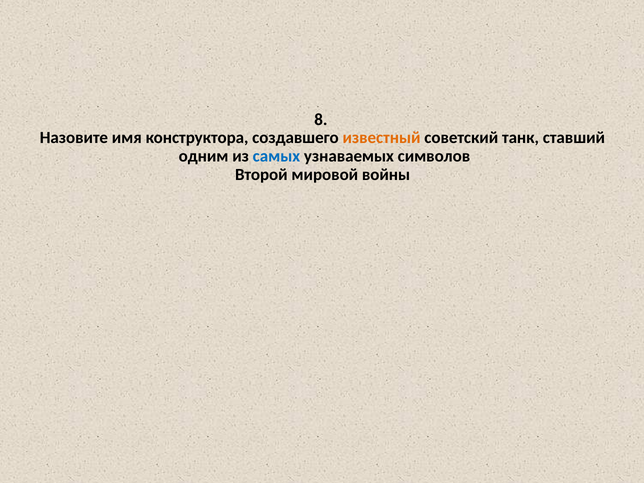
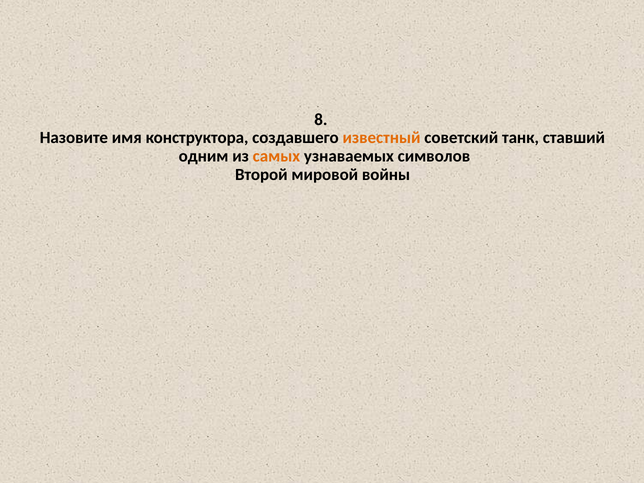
самых colour: blue -> orange
